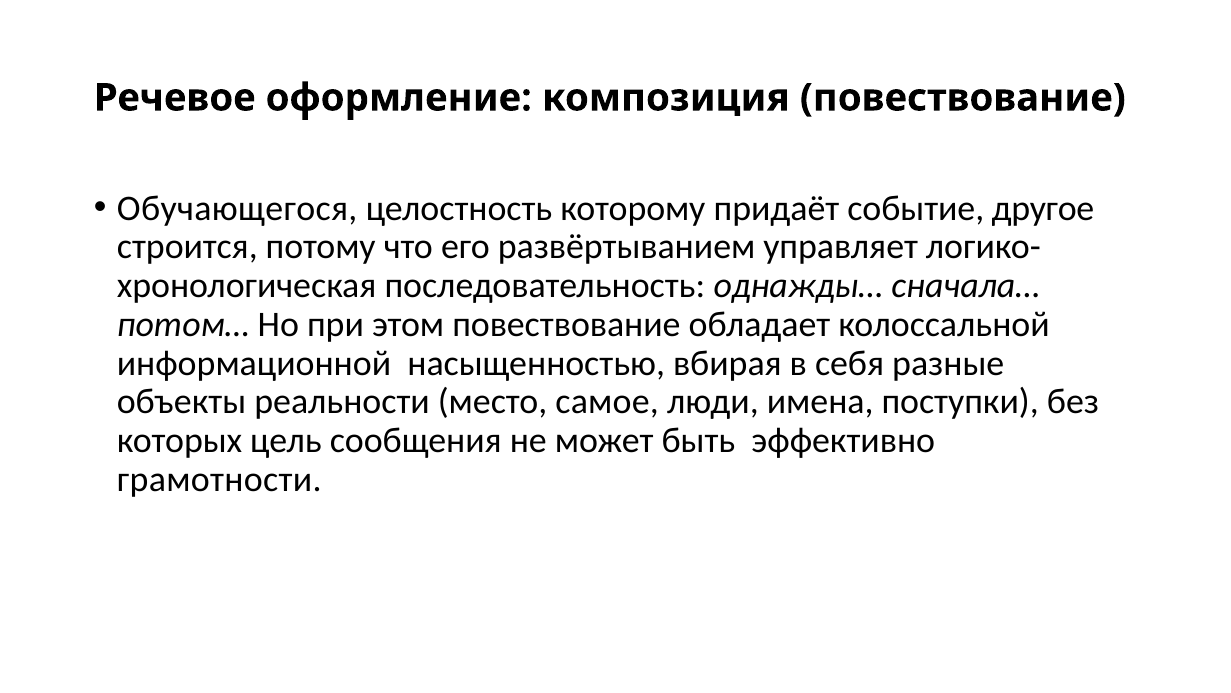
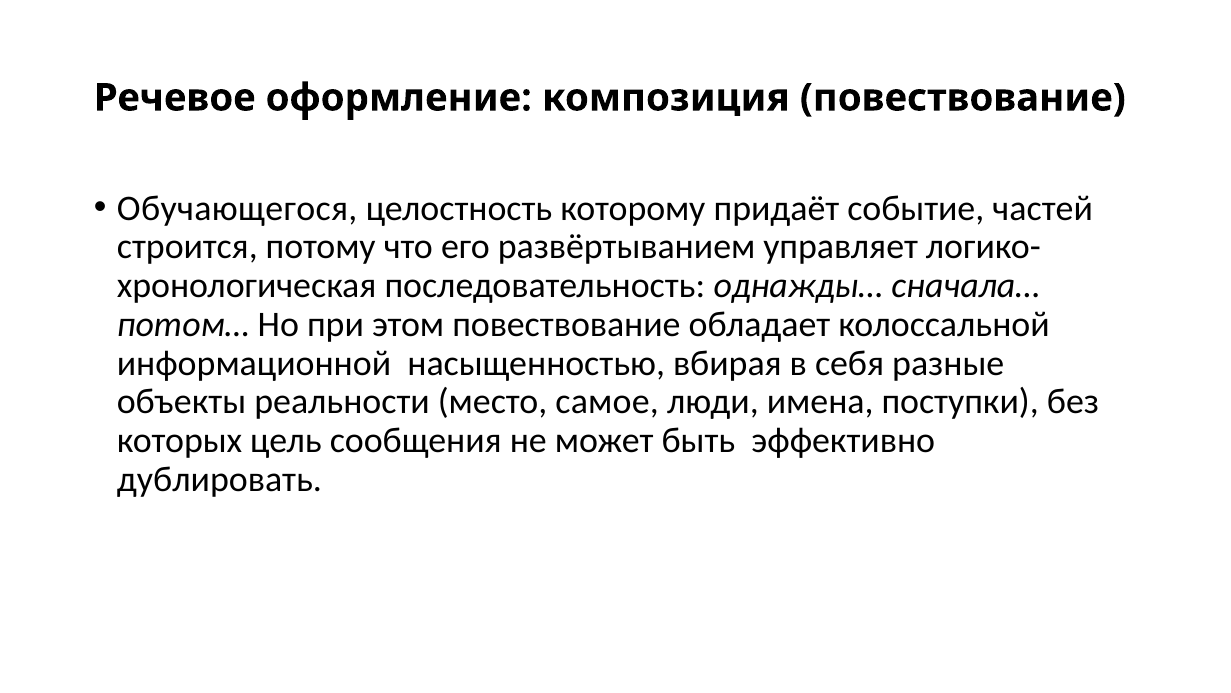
другое: другое -> частей
грамотности: грамотности -> дублировать
